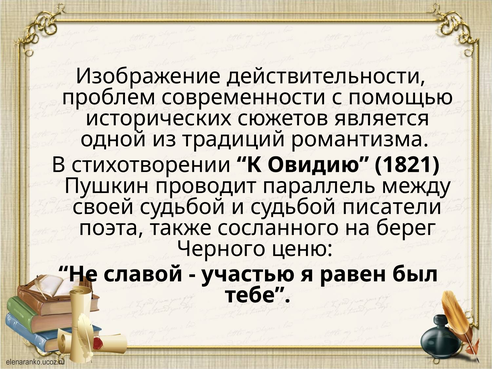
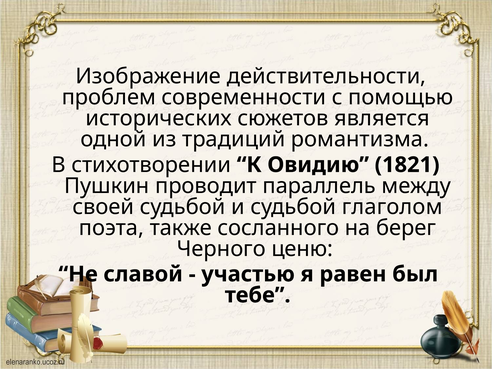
писатели: писатели -> глаголом
